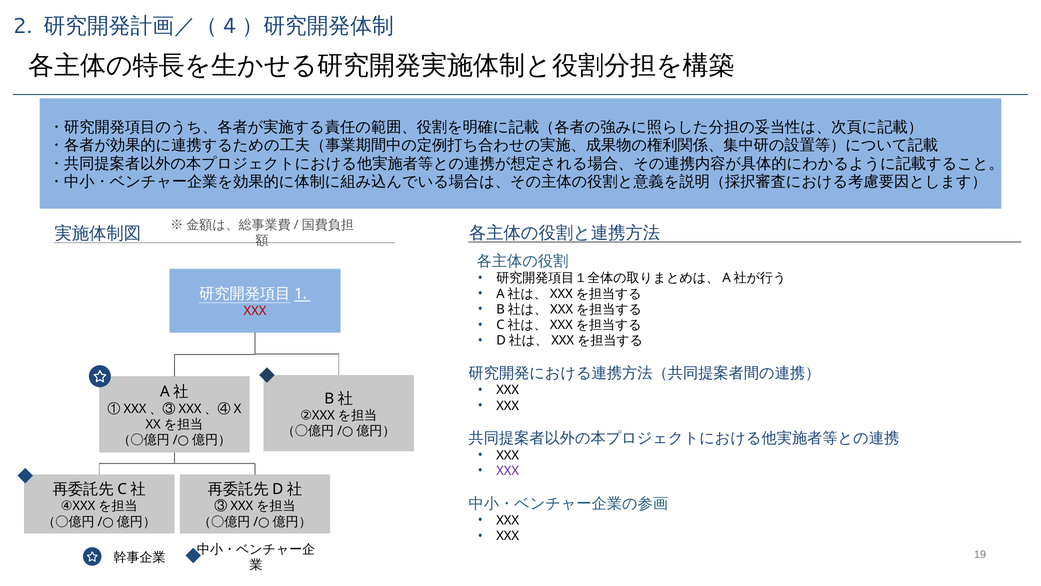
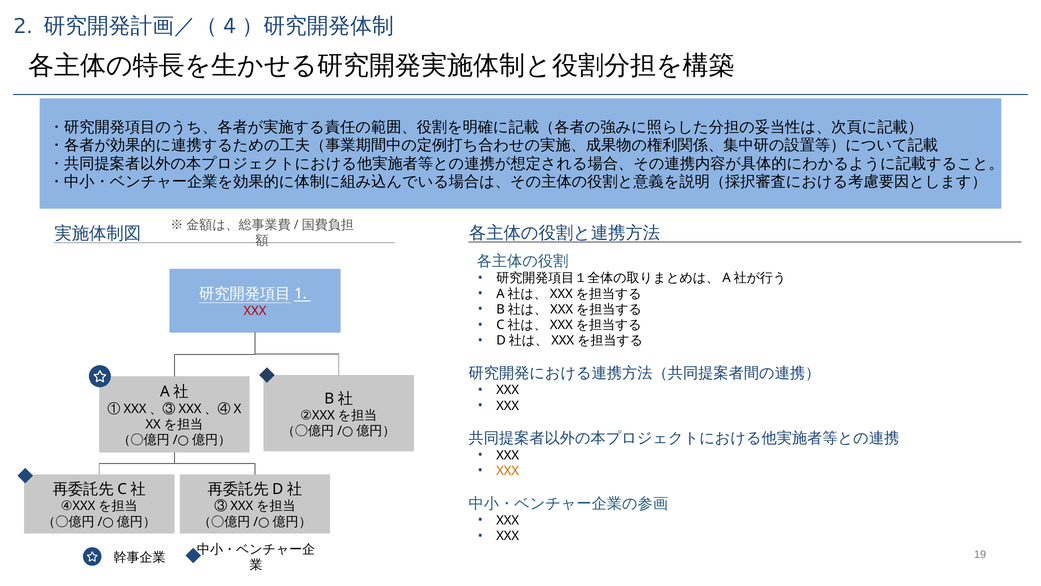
XXX at (508, 471) colour: purple -> orange
